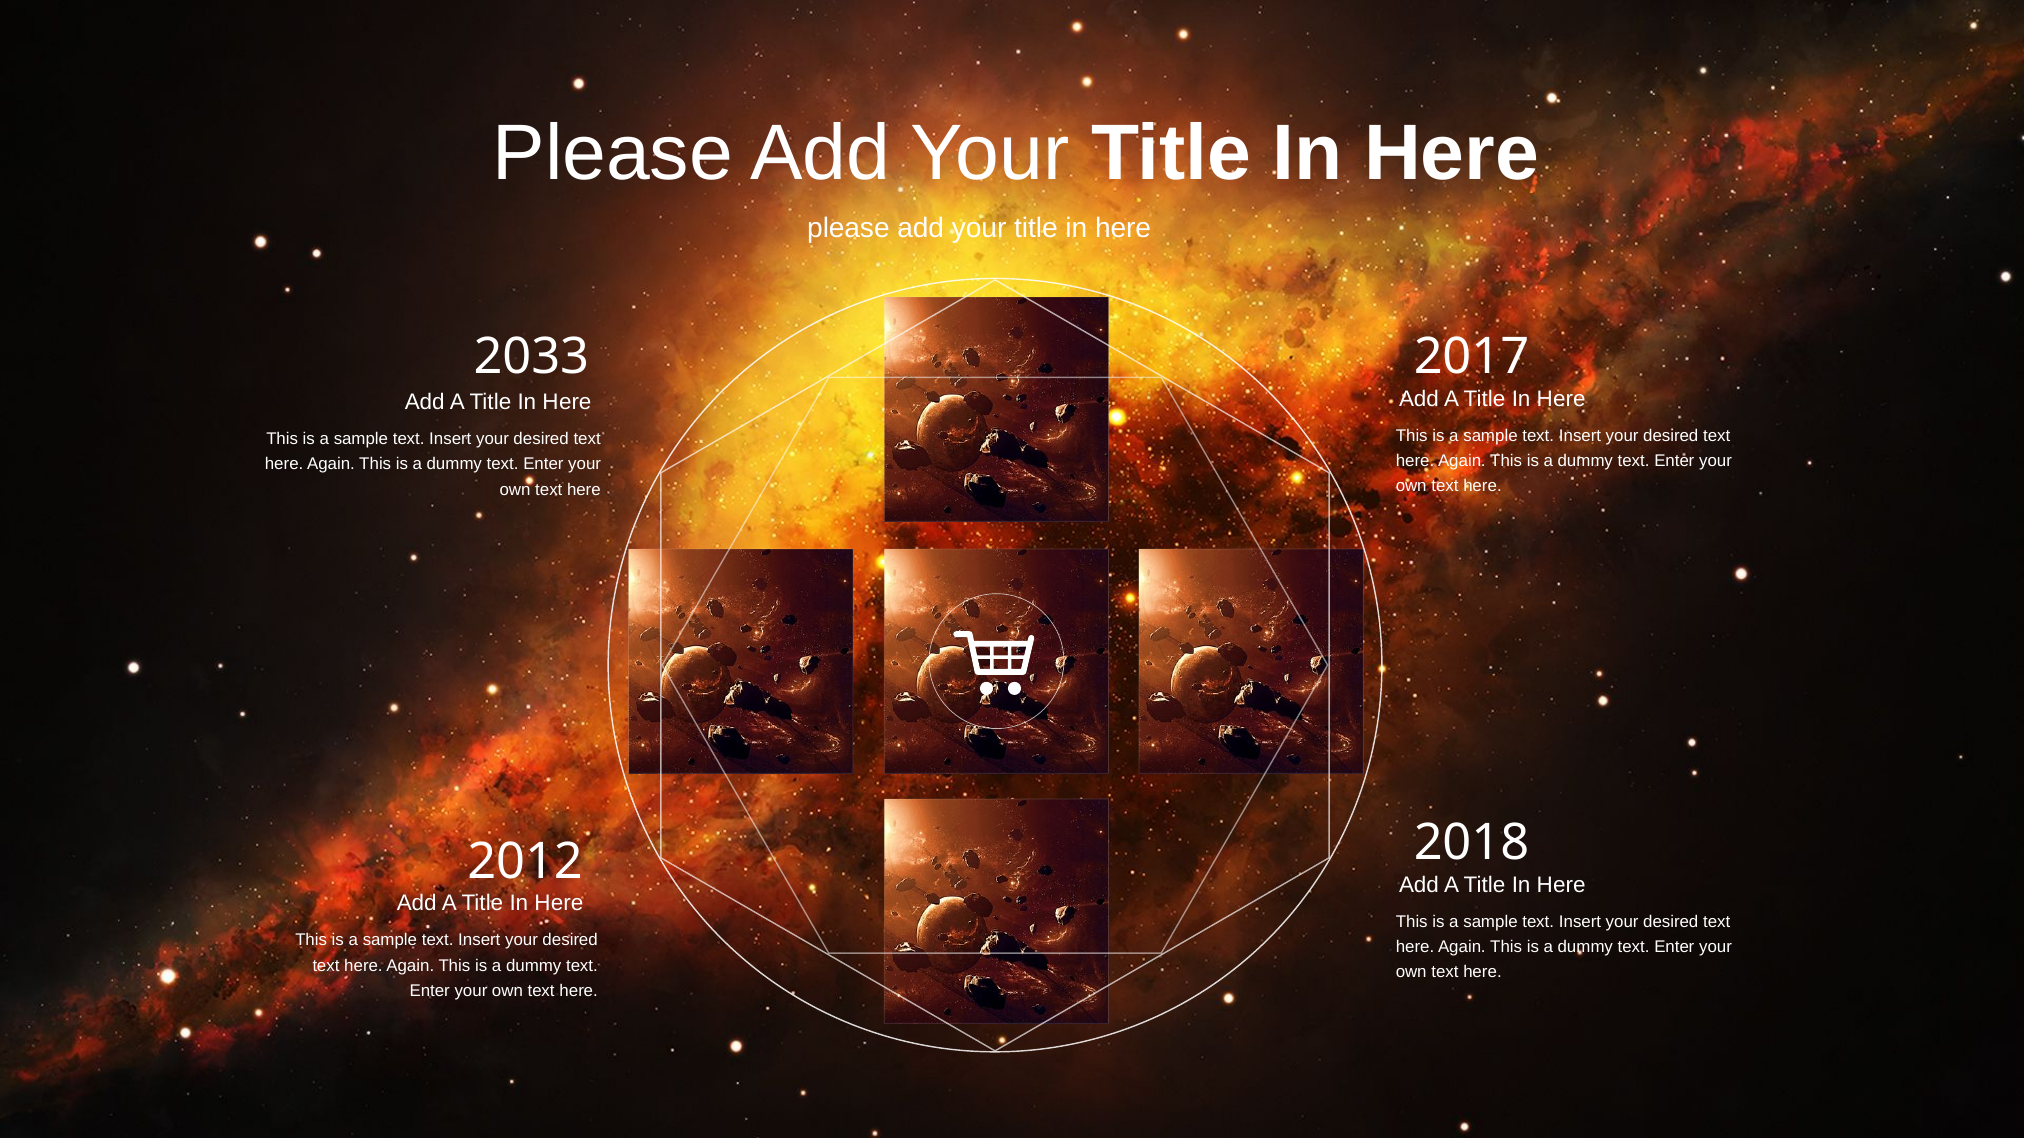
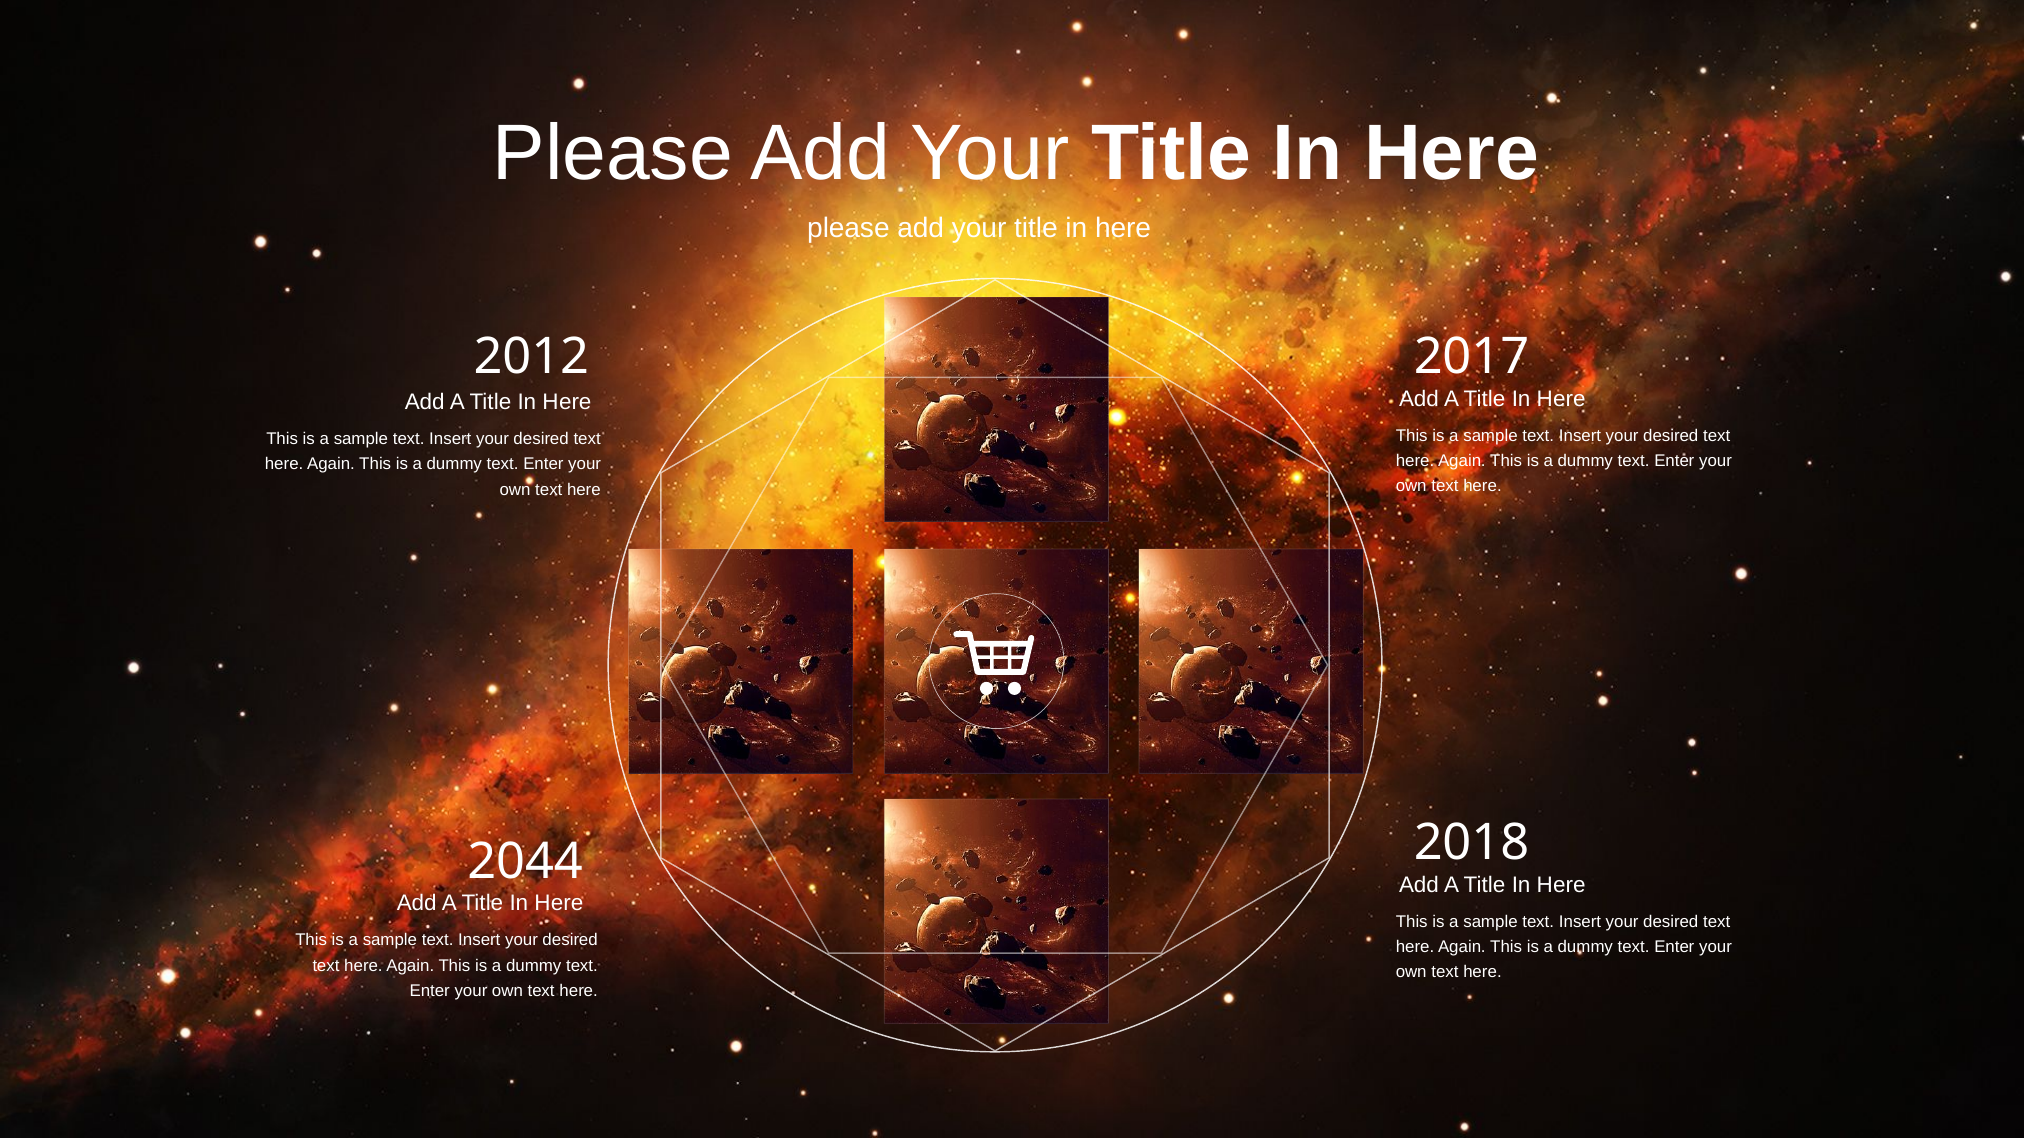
2033: 2033 -> 2012
2012: 2012 -> 2044
